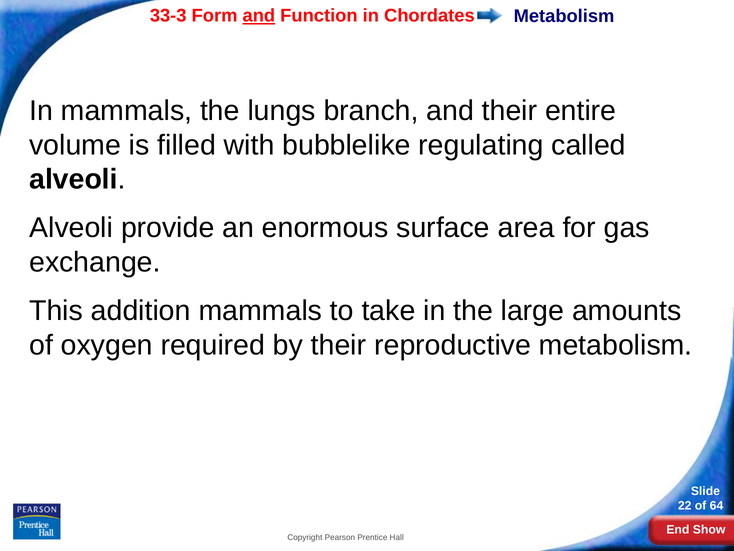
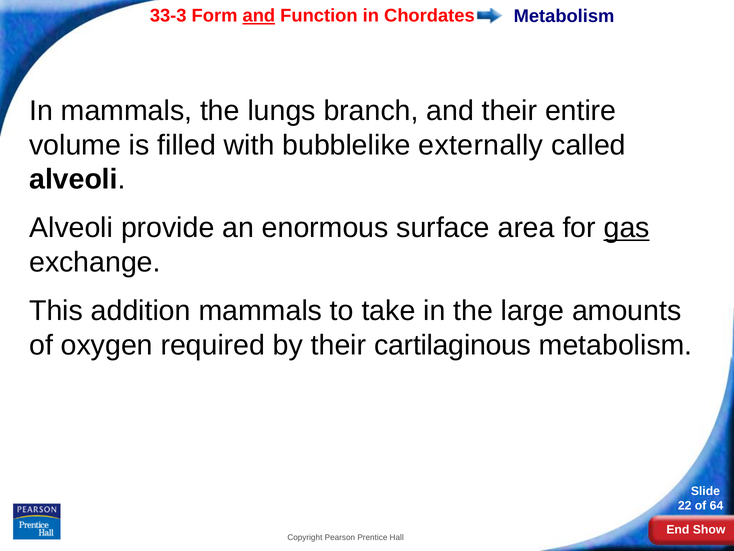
regulating: regulating -> externally
gas underline: none -> present
reproductive: reproductive -> cartilaginous
